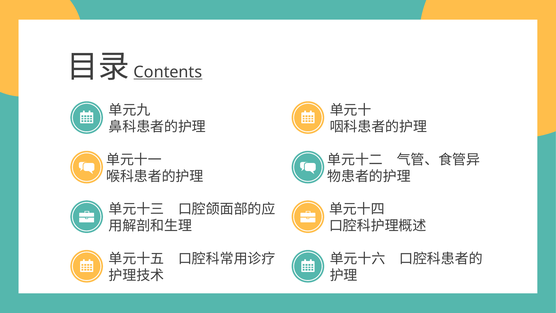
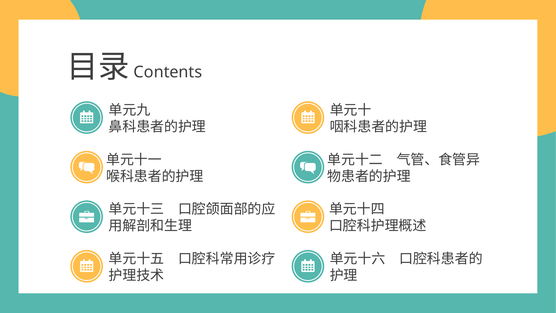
Contents underline: present -> none
